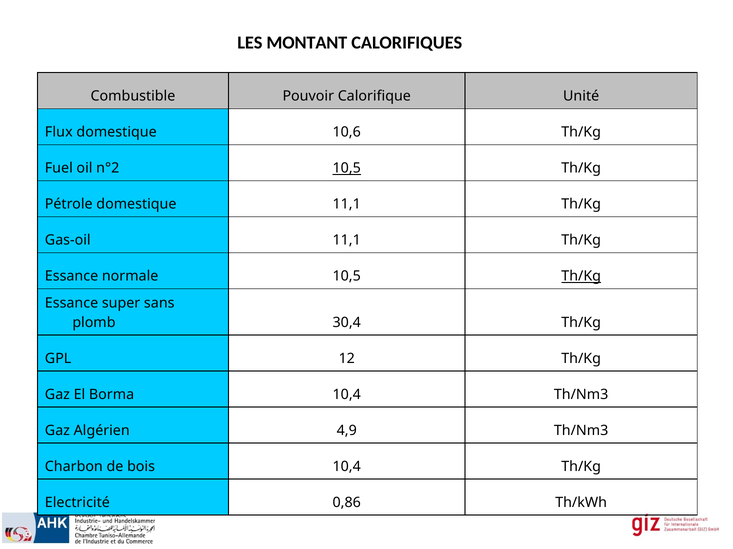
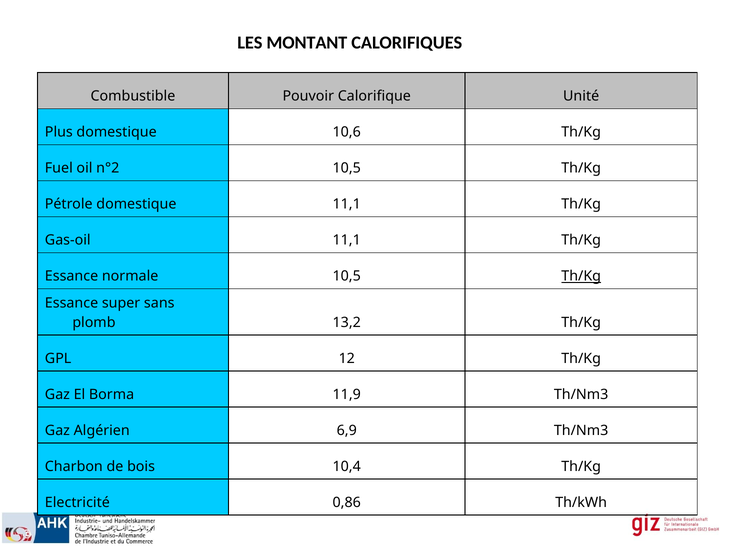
Flux: Flux -> Plus
10,5 at (347, 169) underline: present -> none
30,4: 30,4 -> 13,2
Borma 10,4: 10,4 -> 11,9
4,9: 4,9 -> 6,9
